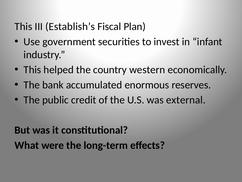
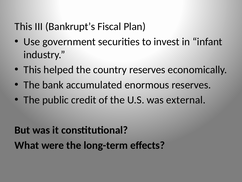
Establish’s: Establish’s -> Bankrupt’s
country western: western -> reserves
